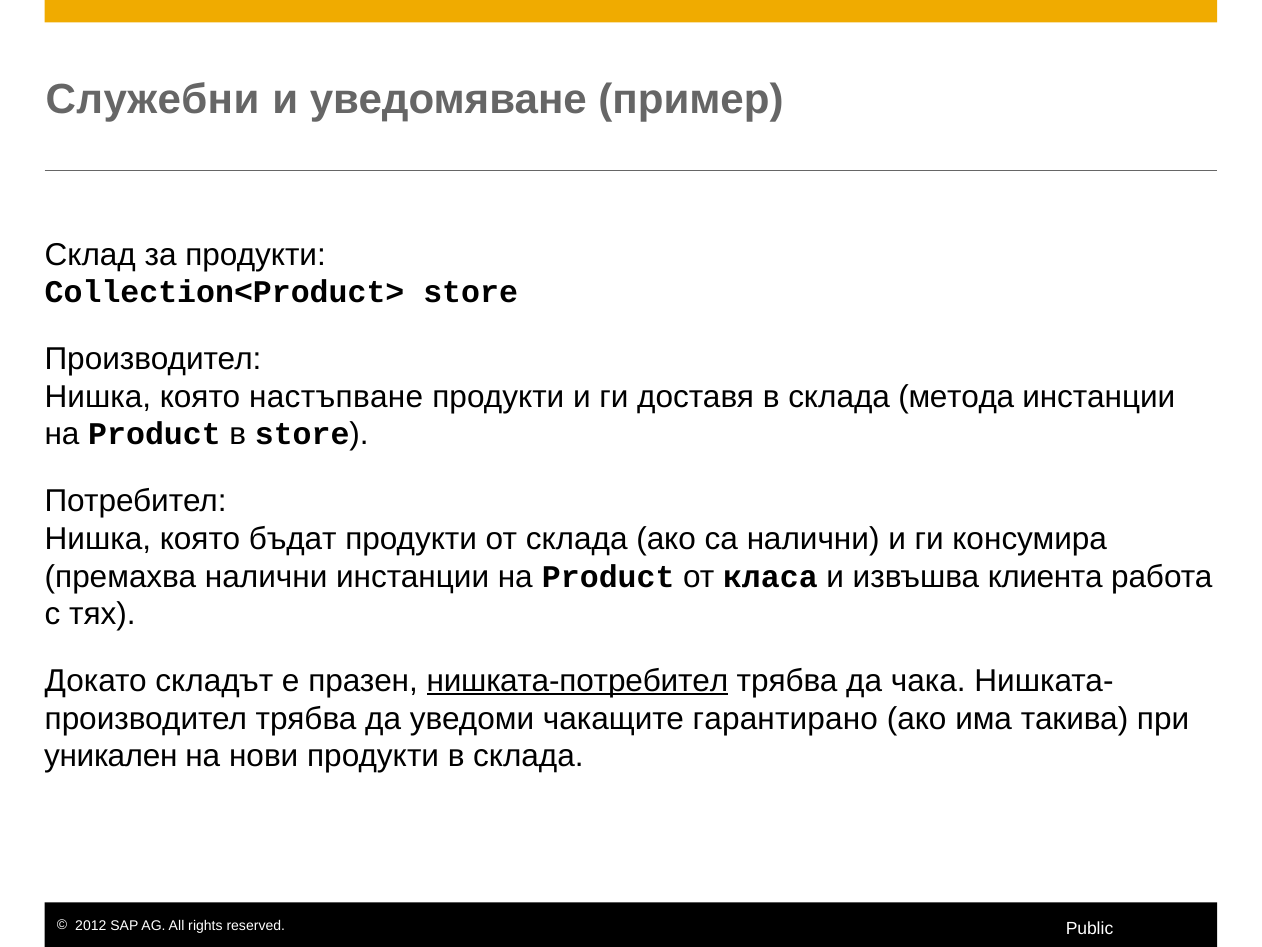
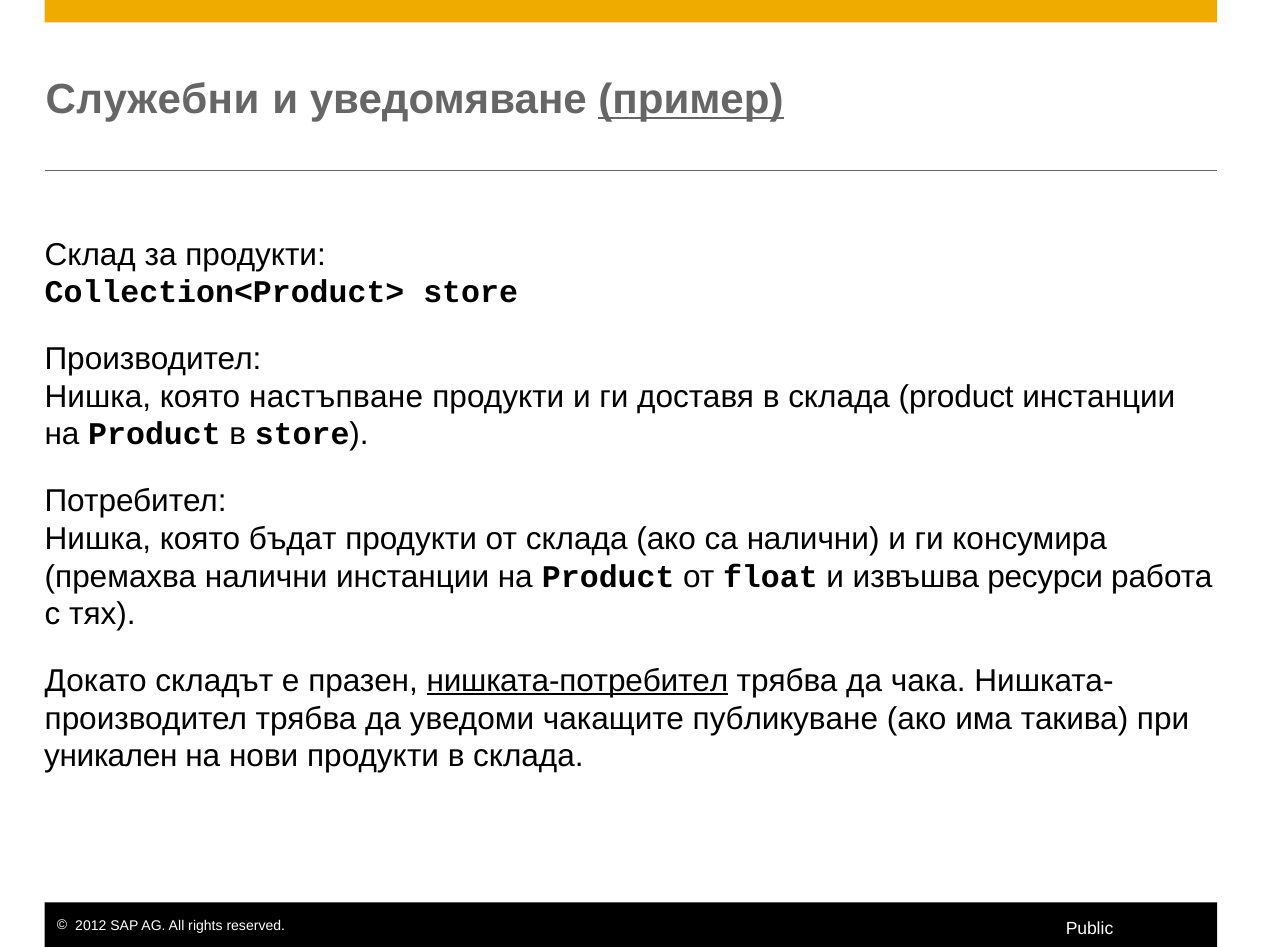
пример underline: none -> present
склада метода: метода -> product
класа: класа -> float
клиента: клиента -> ресурси
гарантирано: гарантирано -> публикуване
